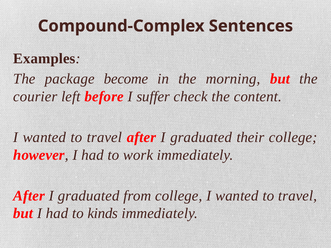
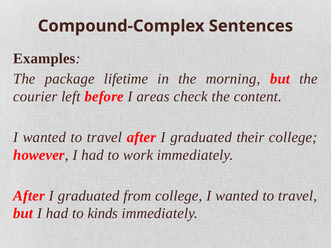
become: become -> lifetime
suffer: suffer -> areas
